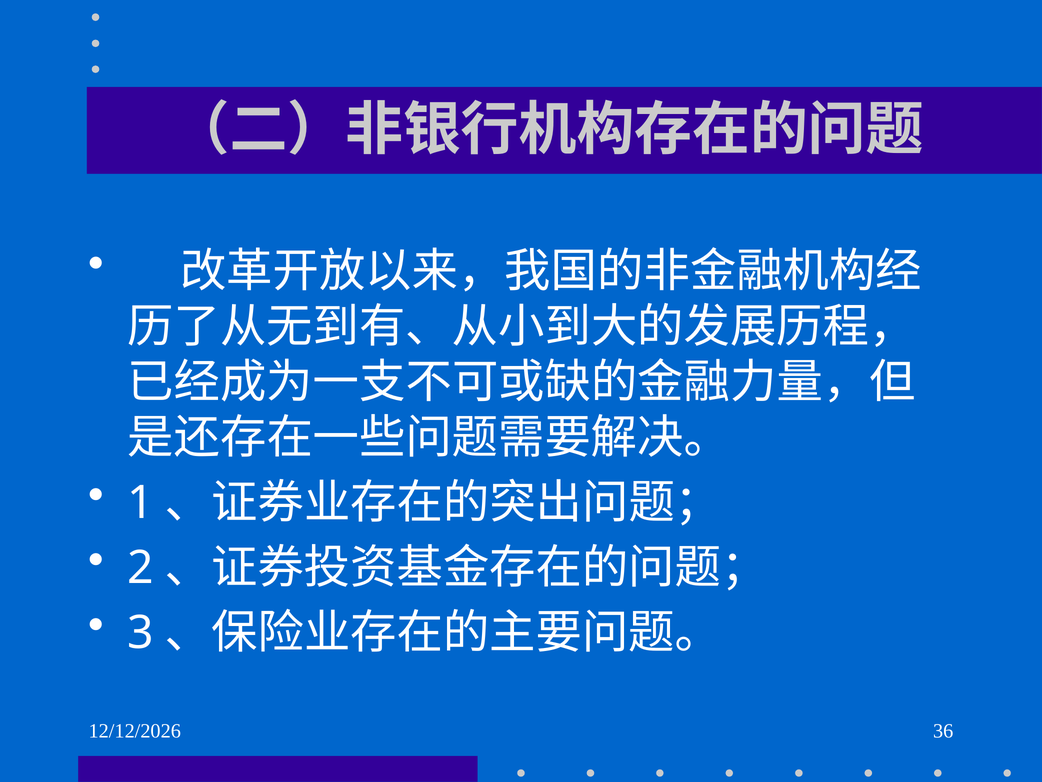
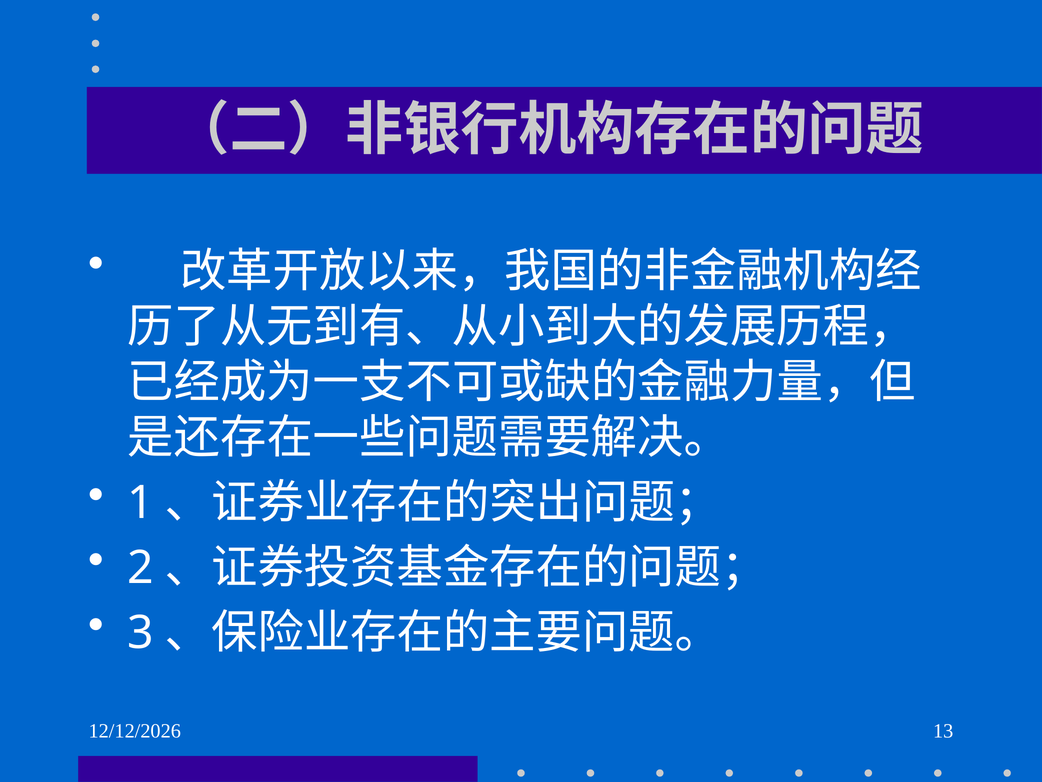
36: 36 -> 13
